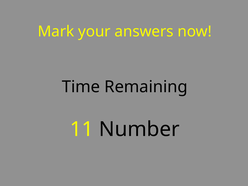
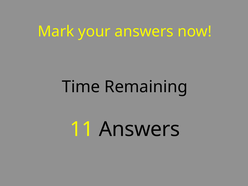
11 Number: Number -> Answers
